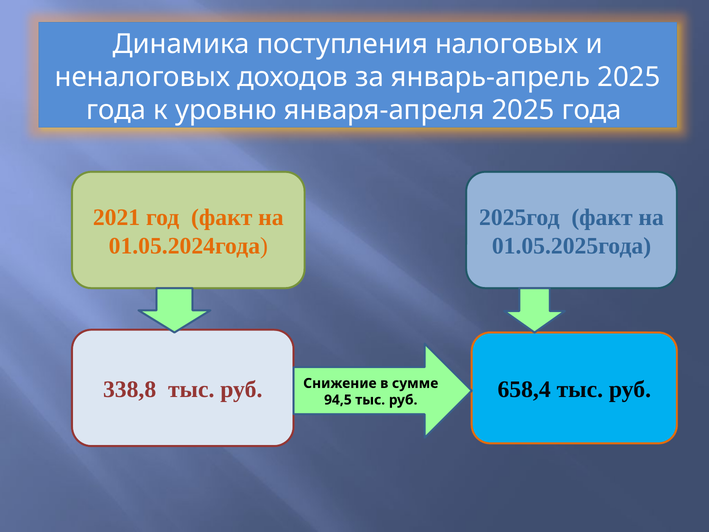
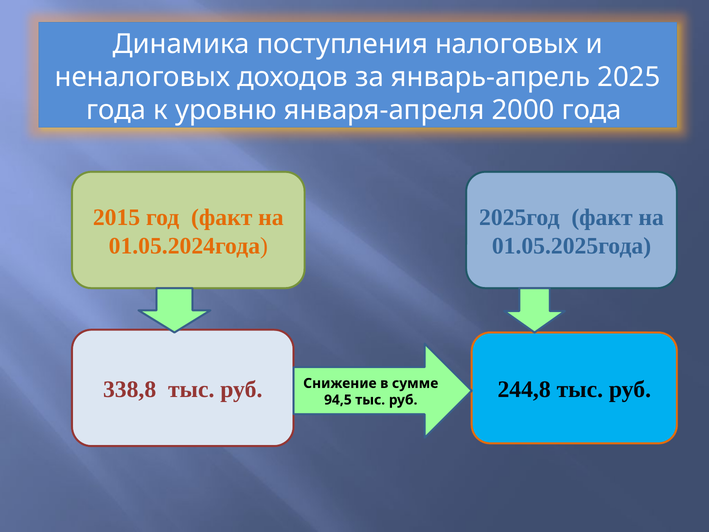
января-апреля 2025: 2025 -> 2000
2021: 2021 -> 2015
658,4: 658,4 -> 244,8
